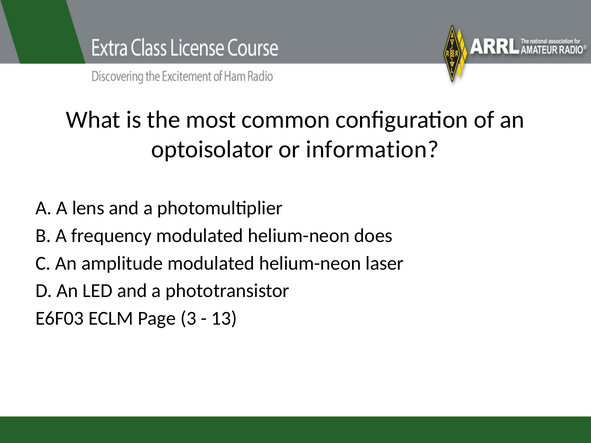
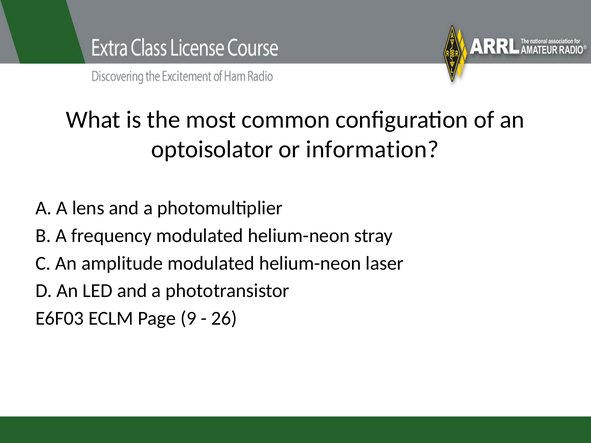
does: does -> stray
3: 3 -> 9
13: 13 -> 26
